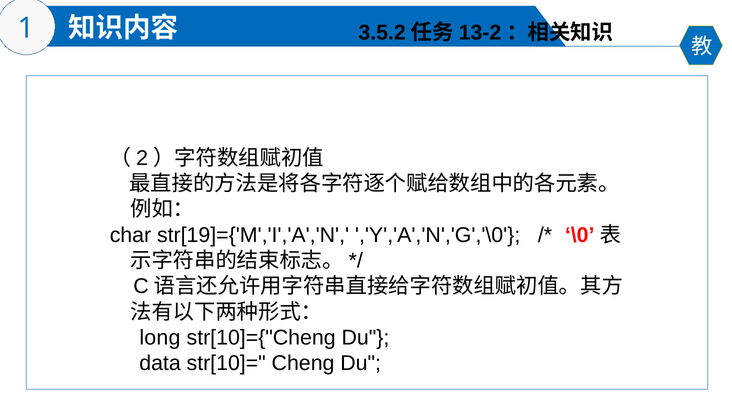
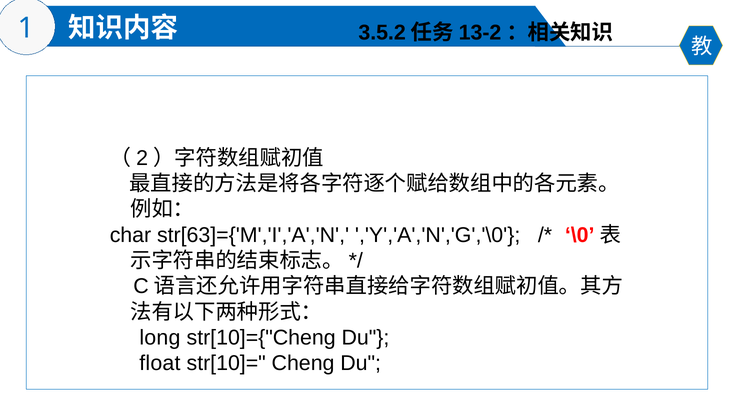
str[19]={'M','I','A','N: str[19]={'M','I','A','N -> str[63]={'M','I','A','N
data: data -> float
